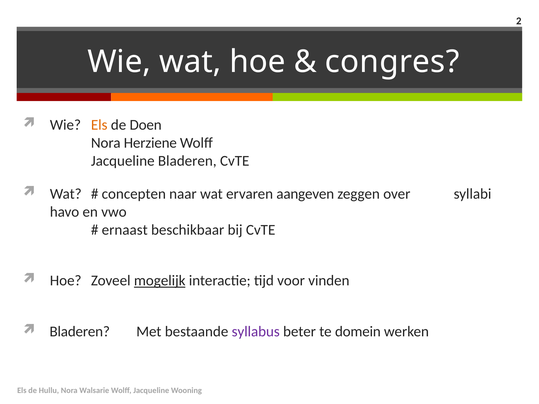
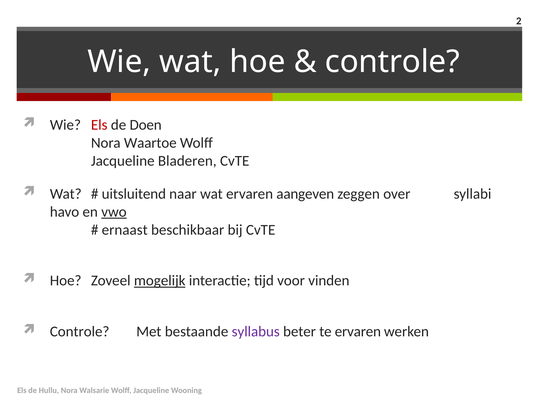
congres at (392, 62): congres -> controle
Els at (99, 125) colour: orange -> red
Herziene: Herziene -> Waartoe
concepten: concepten -> uitsluitend
vwo underline: none -> present
Bladeren at (80, 332): Bladeren -> Controle
te domein: domein -> ervaren
